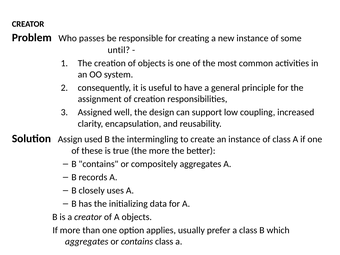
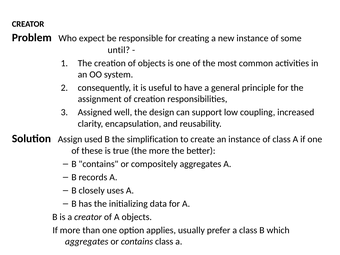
passes: passes -> expect
intermingling: intermingling -> simplification
